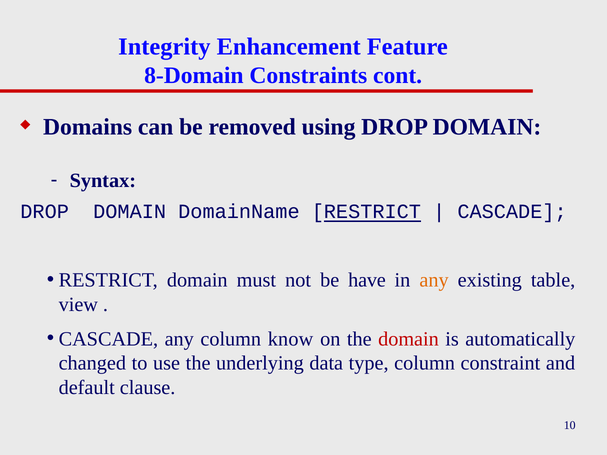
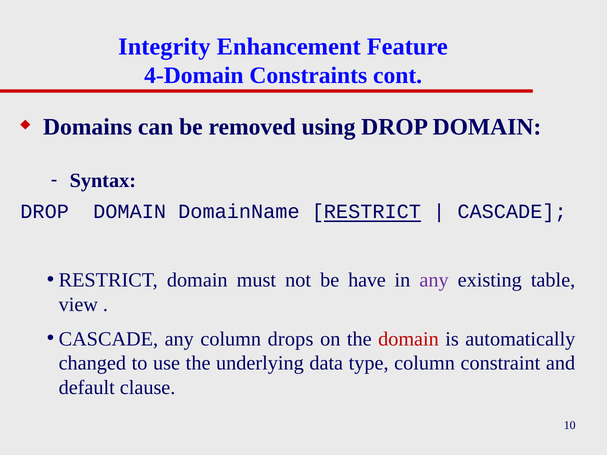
8-Domain: 8-Domain -> 4-Domain
any at (434, 280) colour: orange -> purple
know: know -> drops
